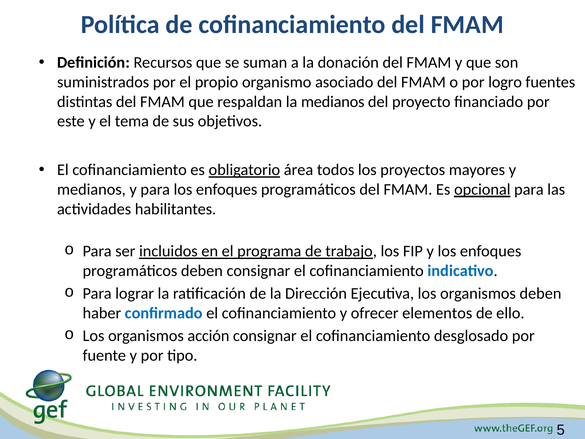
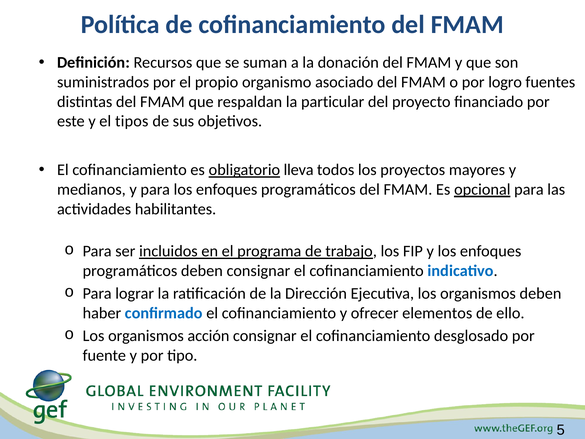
la medianos: medianos -> particular
tema: tema -> tipos
área: área -> lleva
